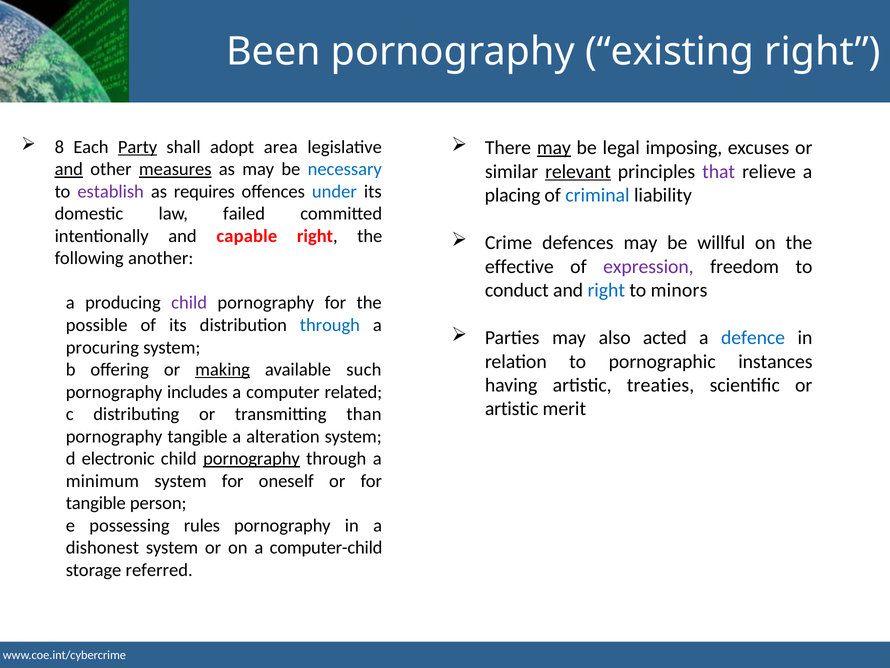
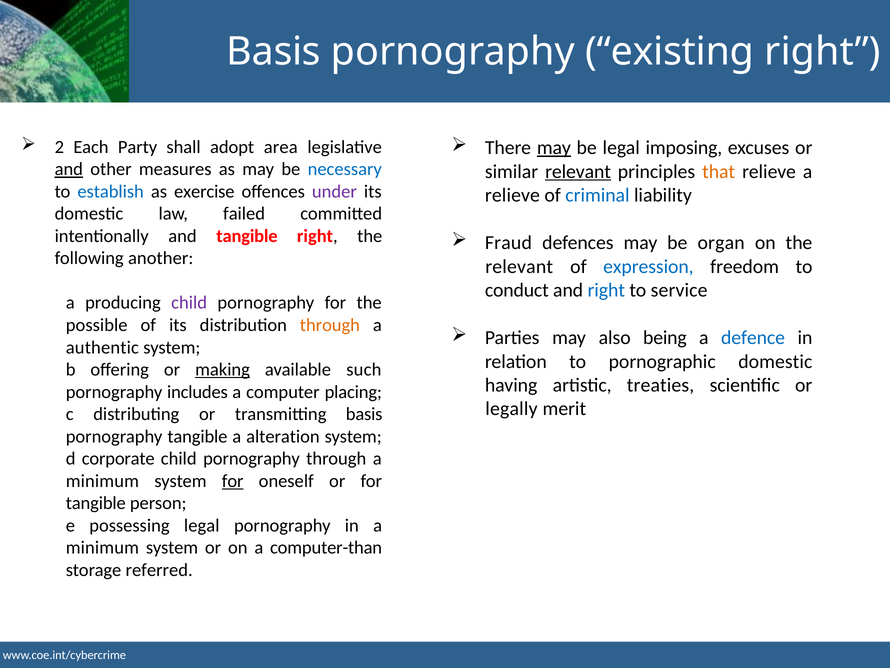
Been at (273, 52): Been -> Basis
8: 8 -> 2
Party underline: present -> none
measures underline: present -> none
that colour: purple -> orange
establish colour: purple -> blue
requires: requires -> exercise
under colour: blue -> purple
placing at (513, 195): placing -> relieve
and capable: capable -> tangible
Crime: Crime -> Fraud
willful: willful -> organ
effective at (519, 266): effective -> relevant
expression colour: purple -> blue
minors: minors -> service
through at (330, 325) colour: blue -> orange
acted: acted -> being
procuring: procuring -> authentic
pornographic instances: instances -> domestic
related: related -> placing
artistic at (512, 409): artistic -> legally
transmitting than: than -> basis
electronic: electronic -> corporate
pornography at (252, 458) underline: present -> none
for at (233, 481) underline: none -> present
possessing rules: rules -> legal
dishonest at (102, 547): dishonest -> minimum
computer-child: computer-child -> computer-than
